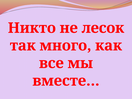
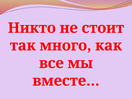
лесок: лесок -> стоит
